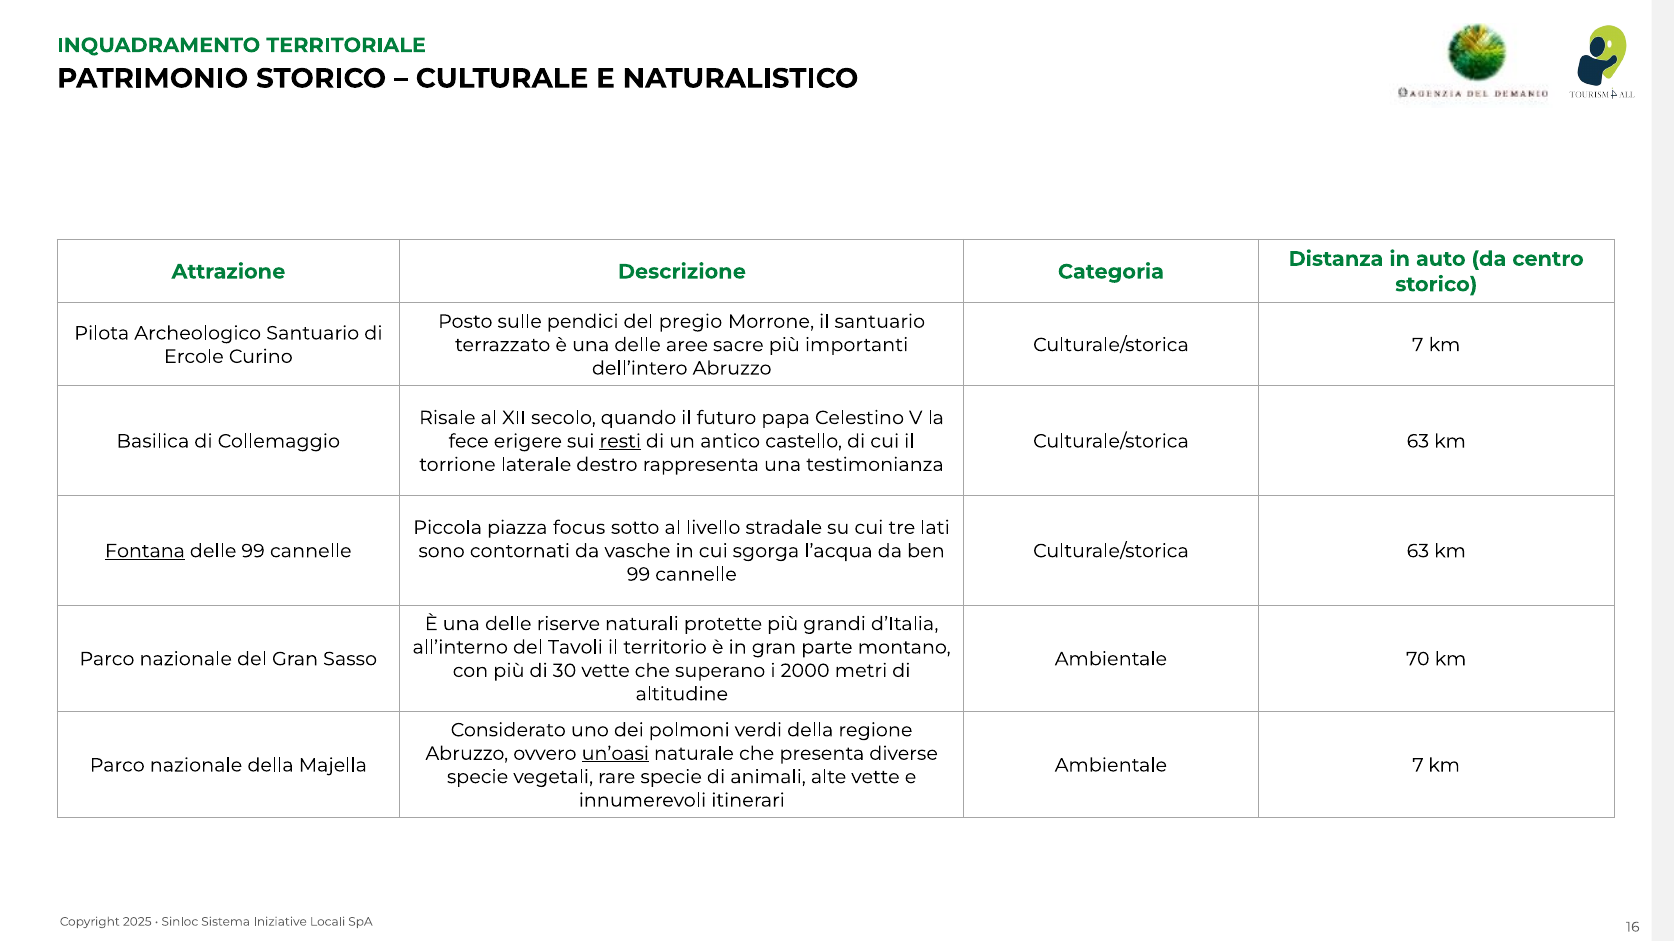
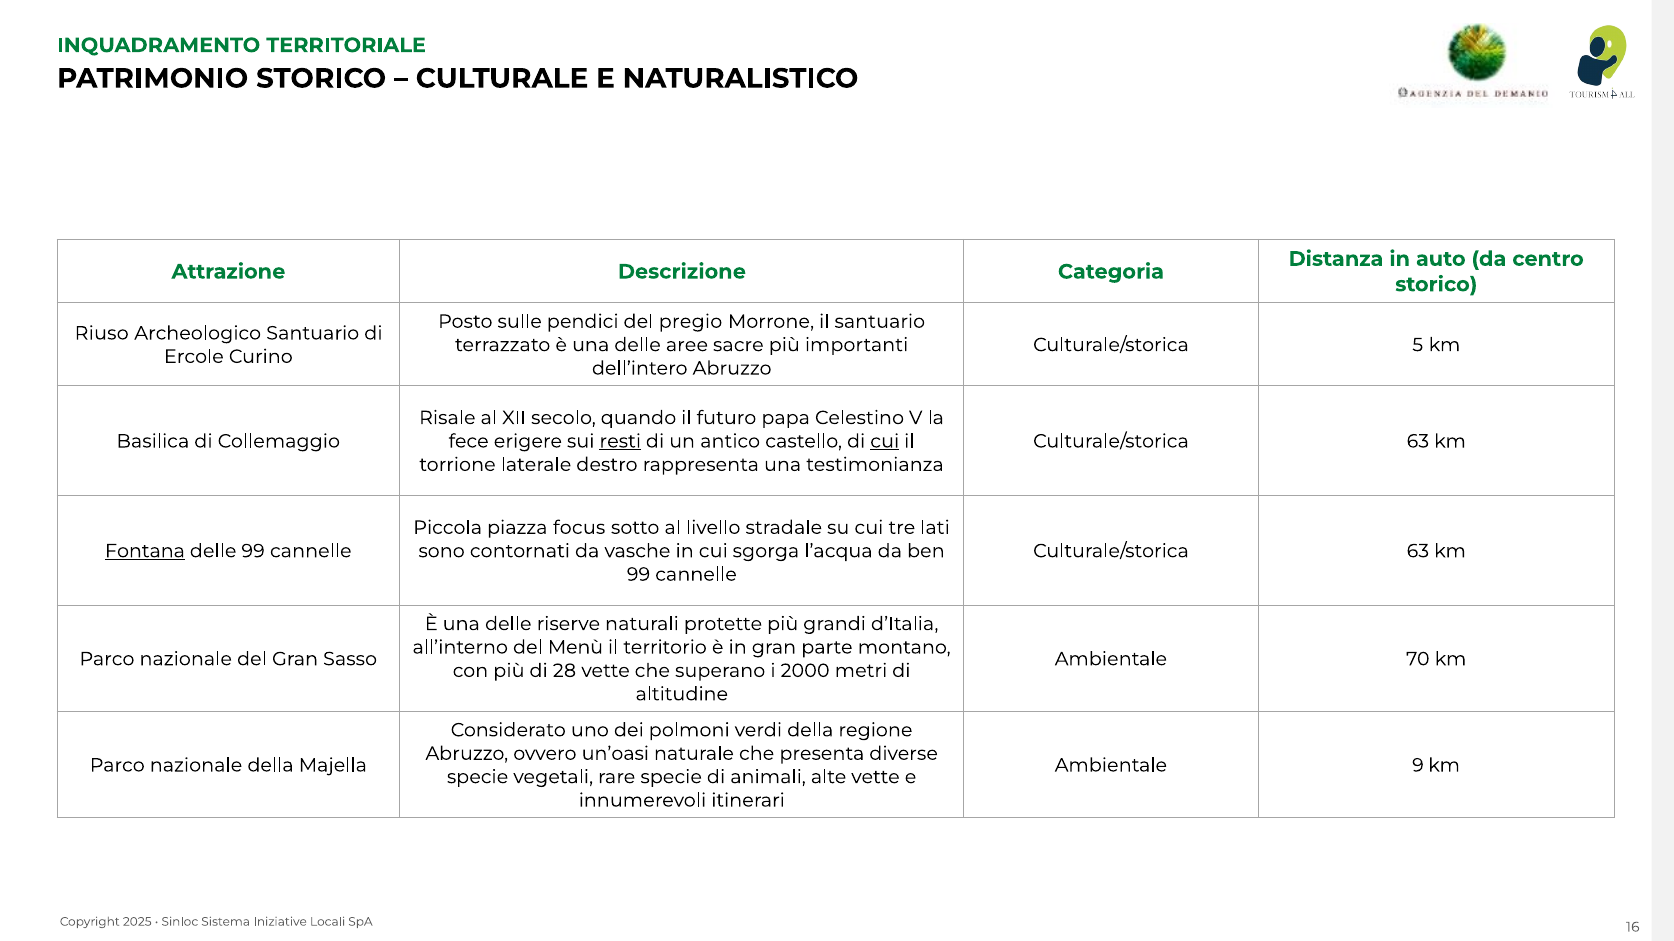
Pilota: Pilota -> Riuso
Culturale/storica 7: 7 -> 5
cui at (885, 441) underline: none -> present
Tavoli: Tavoli -> Menù
30: 30 -> 28
un’oasi underline: present -> none
Ambientale 7: 7 -> 9
